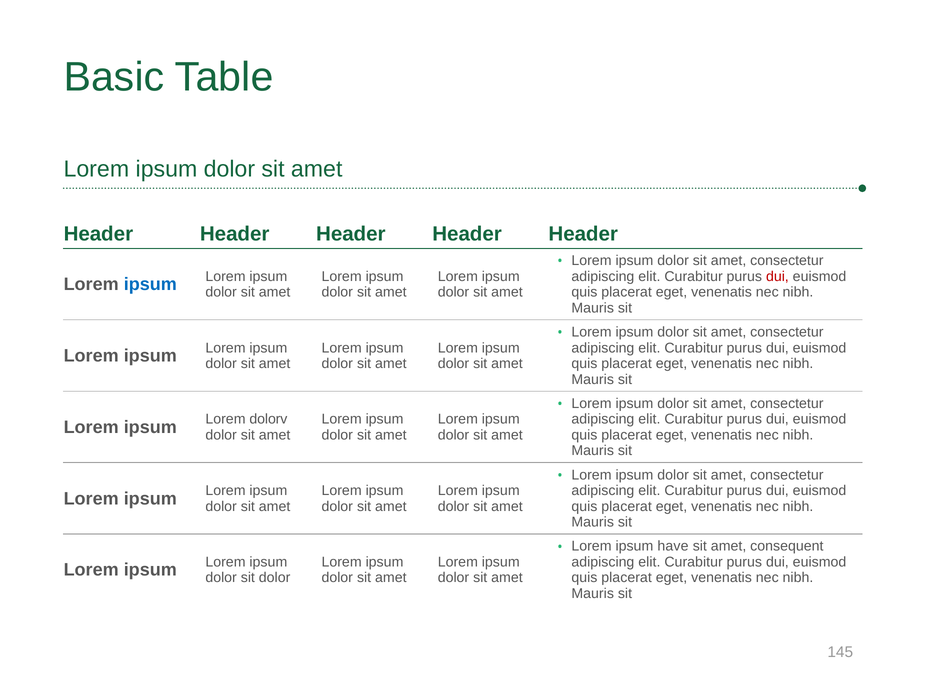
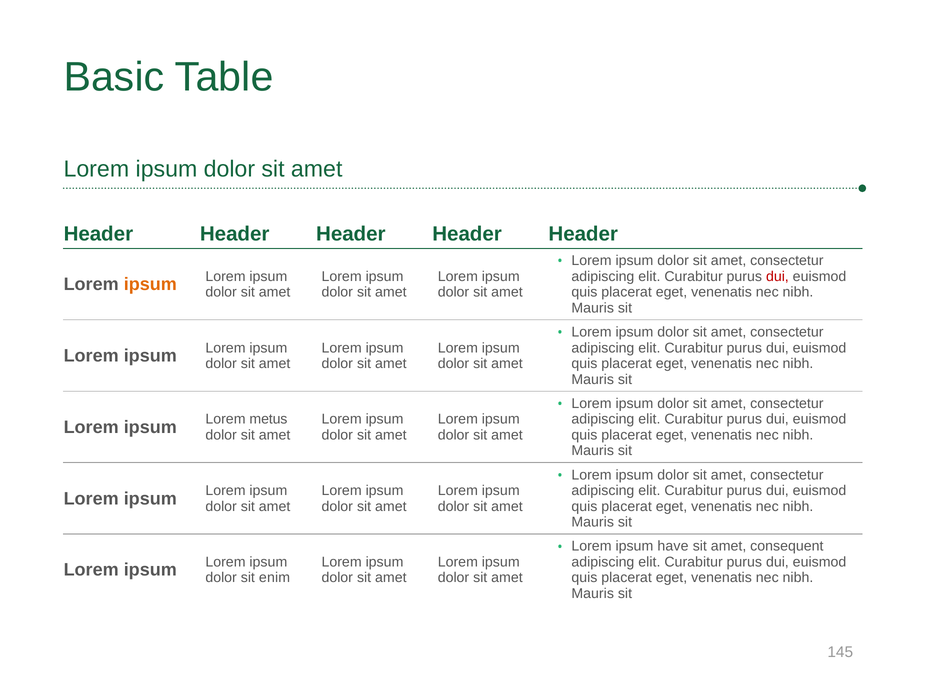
ipsum at (150, 284) colour: blue -> orange
dolorv: dolorv -> metus
sit dolor: dolor -> enim
